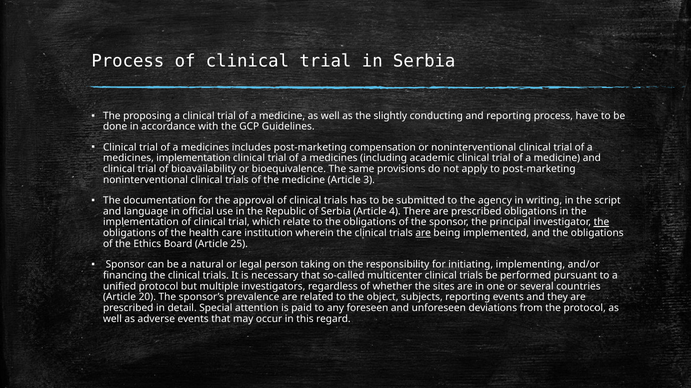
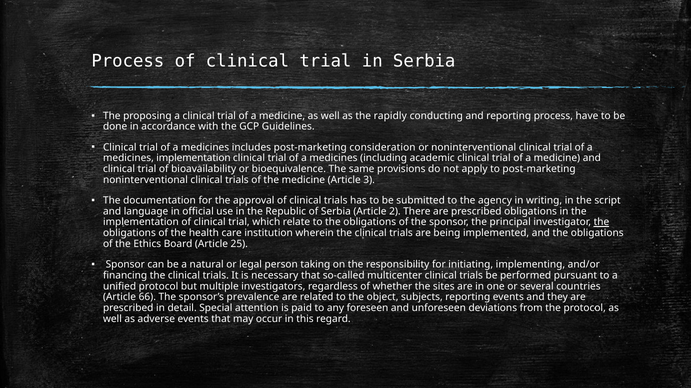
slightly: slightly -> rapidly
compensation: compensation -> consideration
4: 4 -> 2
are at (423, 233) underline: present -> none
20: 20 -> 66
